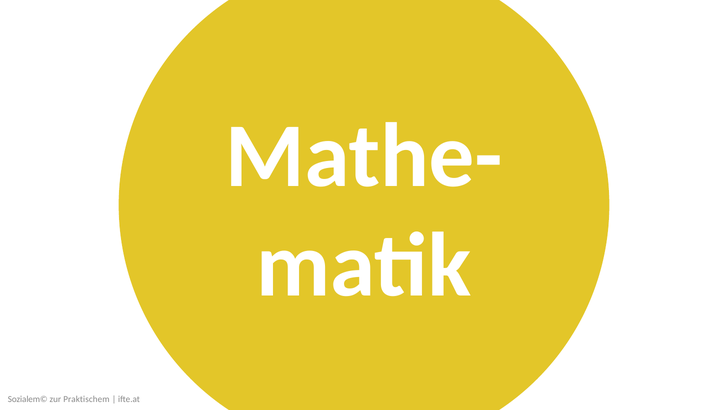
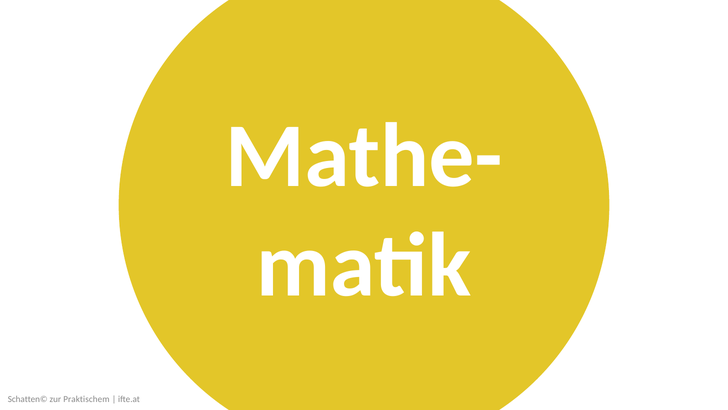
Sozialem©: Sozialem© -> Schatten©
